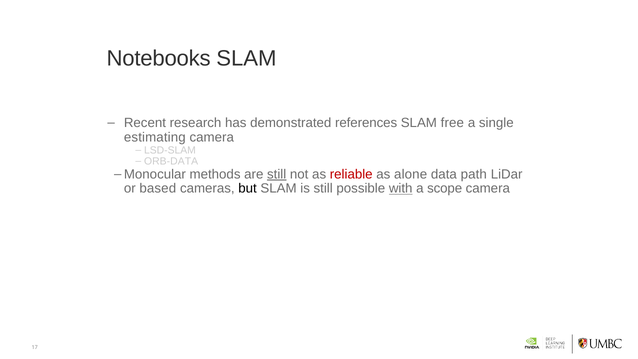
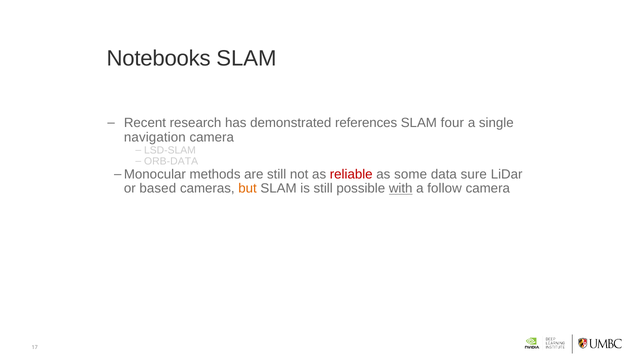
free: free -> four
estimating: estimating -> navigation
still at (277, 174) underline: present -> none
alone: alone -> some
path: path -> sure
but colour: black -> orange
scope: scope -> follow
